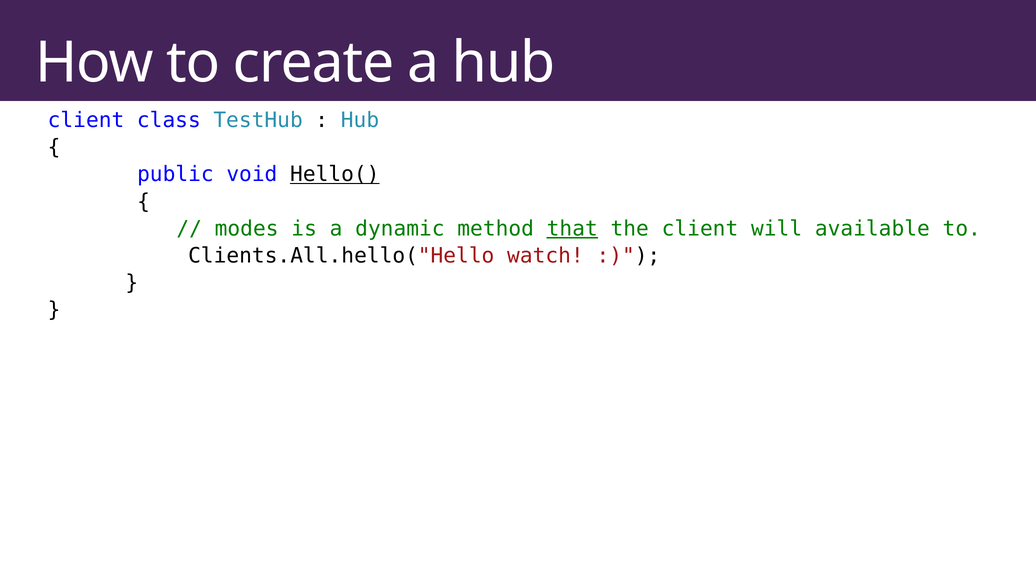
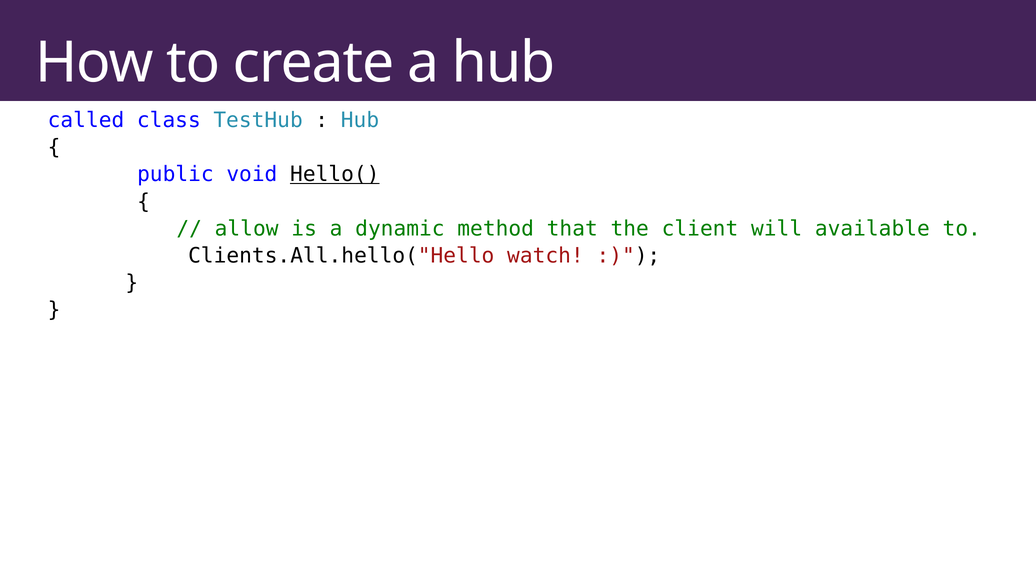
client at (86, 120): client -> called
modes: modes -> allow
that underline: present -> none
